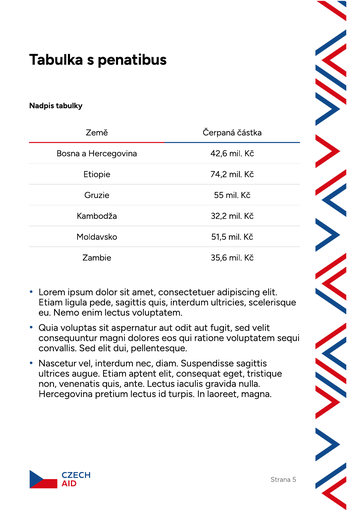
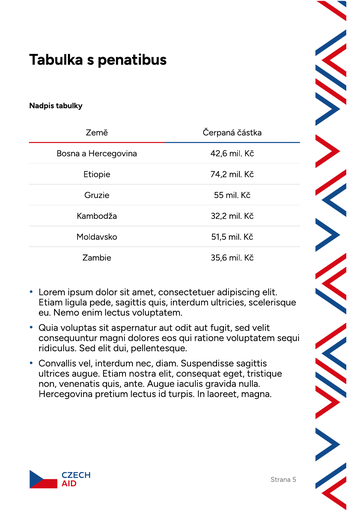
convallis: convallis -> ridiculus
Nascetur: Nascetur -> Convallis
aptent: aptent -> nostra
ante Lectus: Lectus -> Augue
